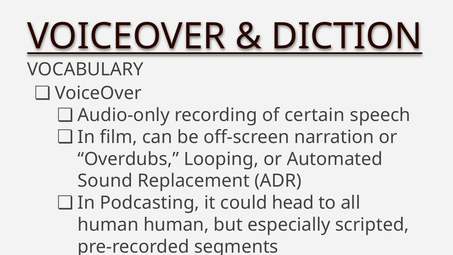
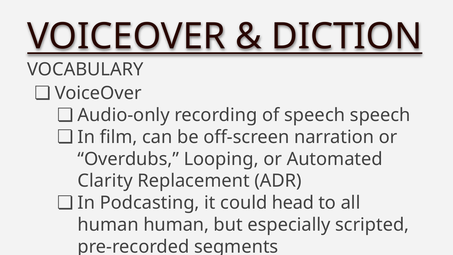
of certain: certain -> speech
Sound: Sound -> Clarity
